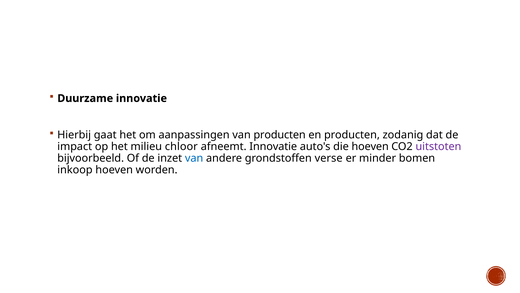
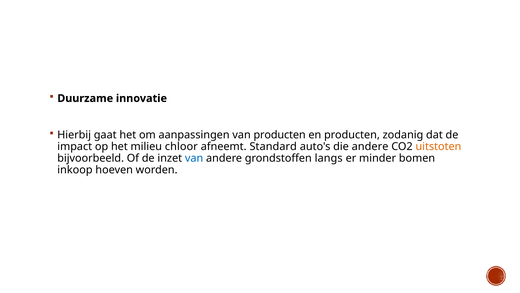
afneemt Innovatie: Innovatie -> Standard
die hoeven: hoeven -> andere
uitstoten colour: purple -> orange
verse: verse -> langs
